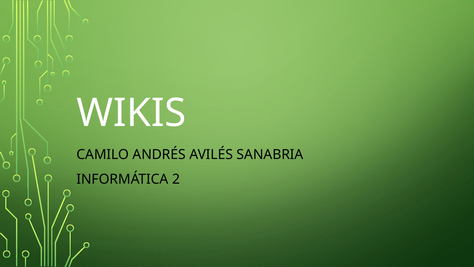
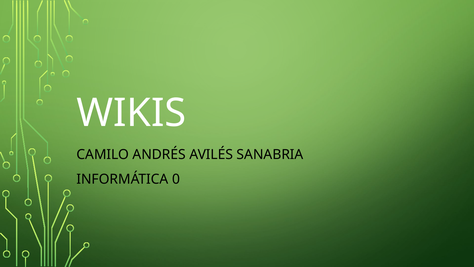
2: 2 -> 0
